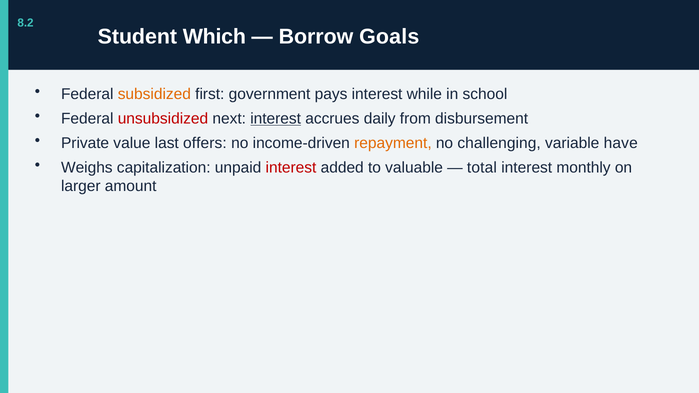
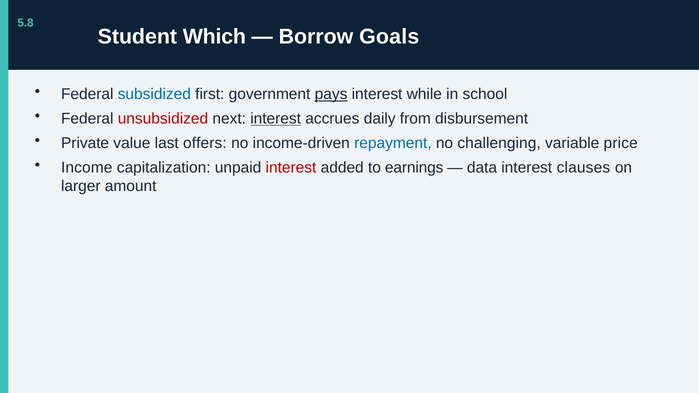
8.2: 8.2 -> 5.8
subsidized colour: orange -> blue
pays underline: none -> present
repayment colour: orange -> blue
have: have -> price
Weighs: Weighs -> Income
valuable: valuable -> earnings
total: total -> data
monthly: monthly -> clauses
